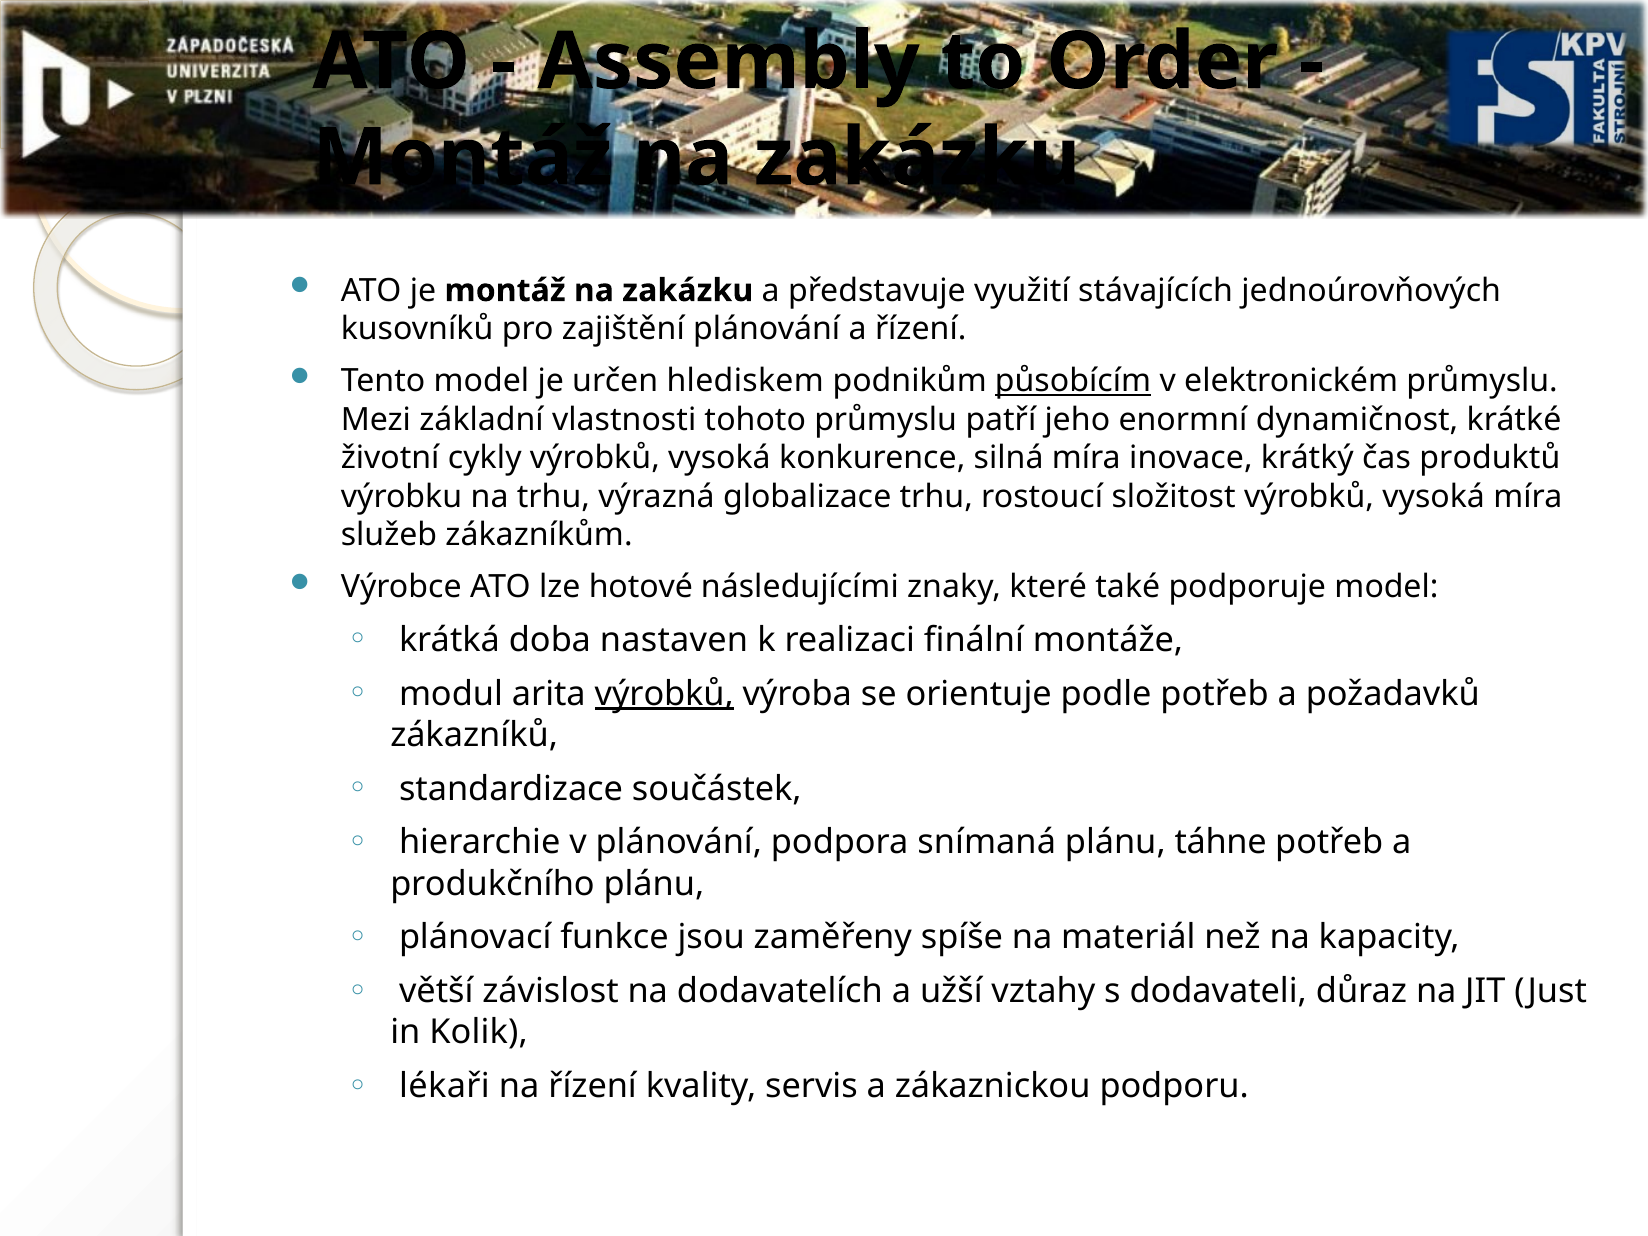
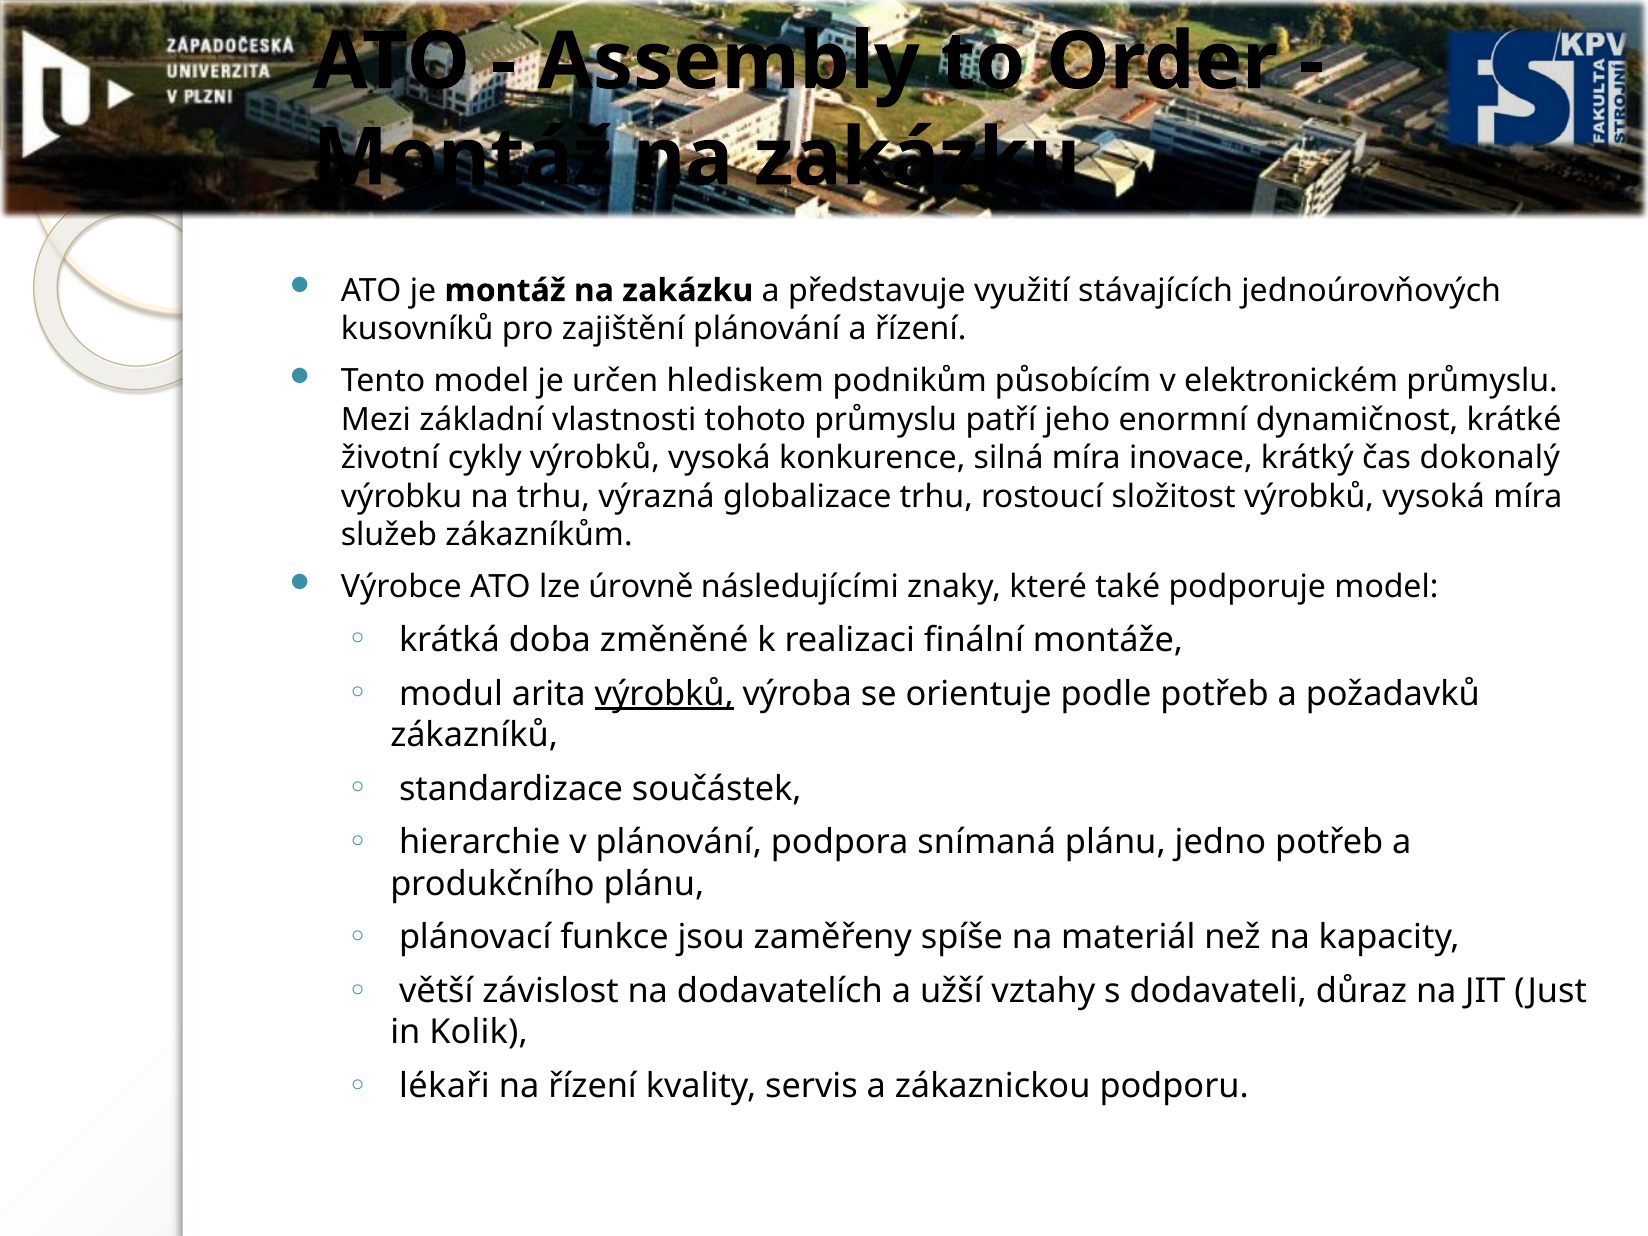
působícím underline: present -> none
produktů: produktů -> dokonalý
hotové: hotové -> úrovně
nastaven: nastaven -> změněné
táhne: táhne -> jedno
